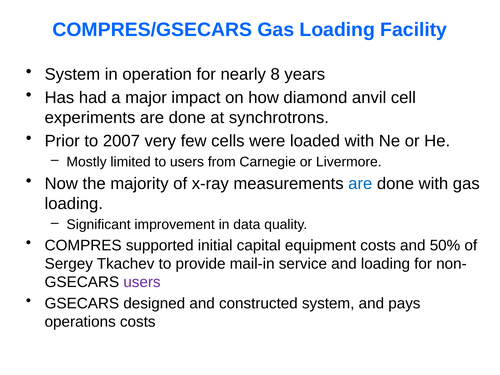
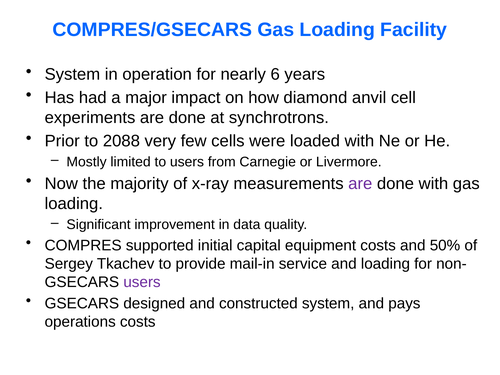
8: 8 -> 6
2007: 2007 -> 2088
are at (360, 184) colour: blue -> purple
